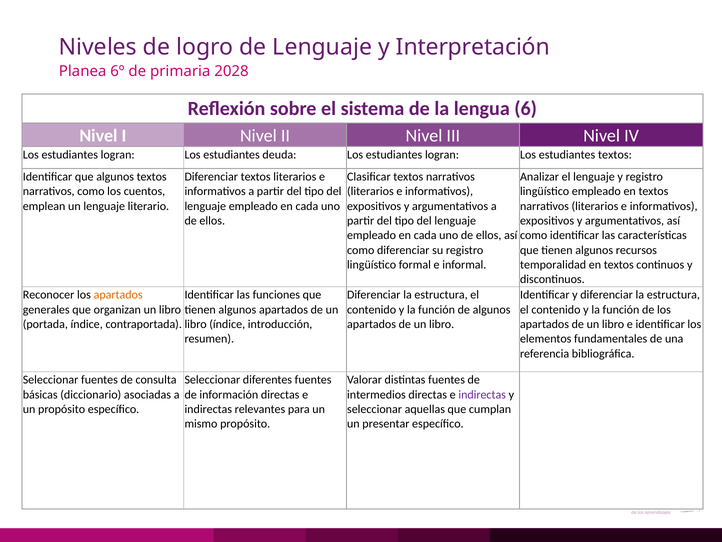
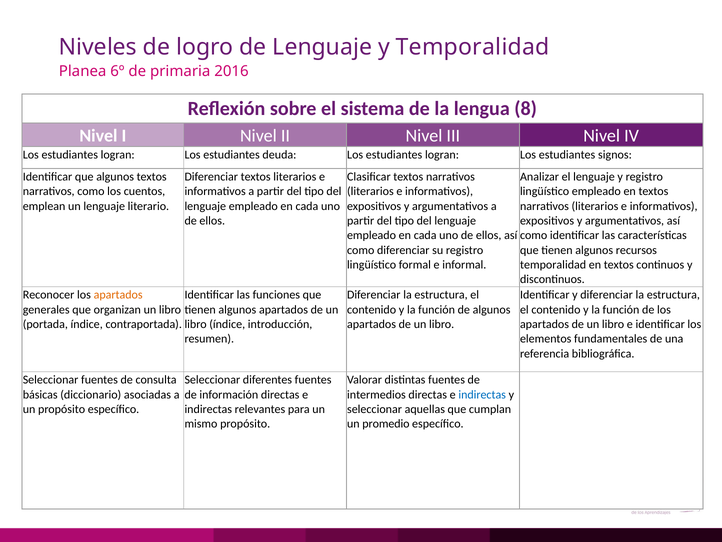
y Interpretación: Interpretación -> Temporalidad
2028: 2028 -> 2016
6: 6 -> 8
estudiantes textos: textos -> signos
indirectas at (482, 394) colour: purple -> blue
presentar: presentar -> promedio
